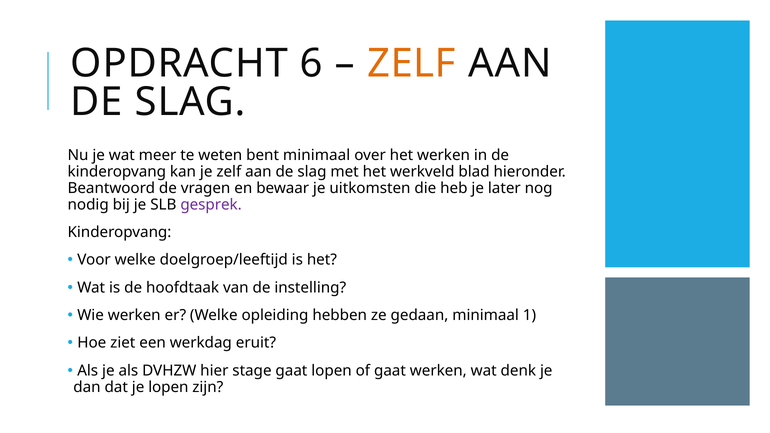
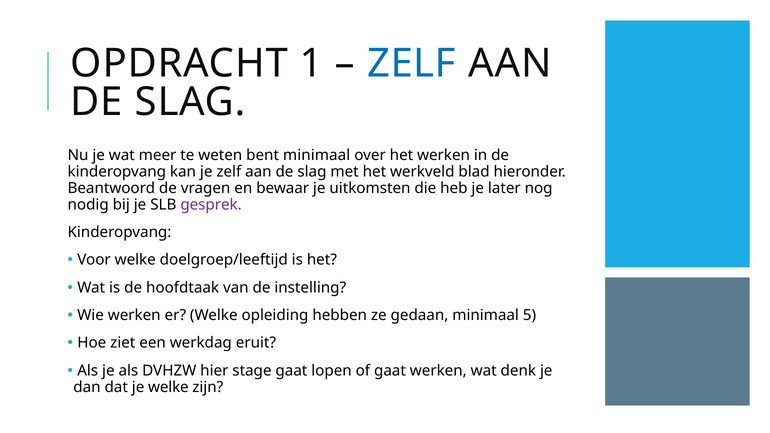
6: 6 -> 1
ZELF at (411, 63) colour: orange -> blue
1: 1 -> 5
je lopen: lopen -> welke
